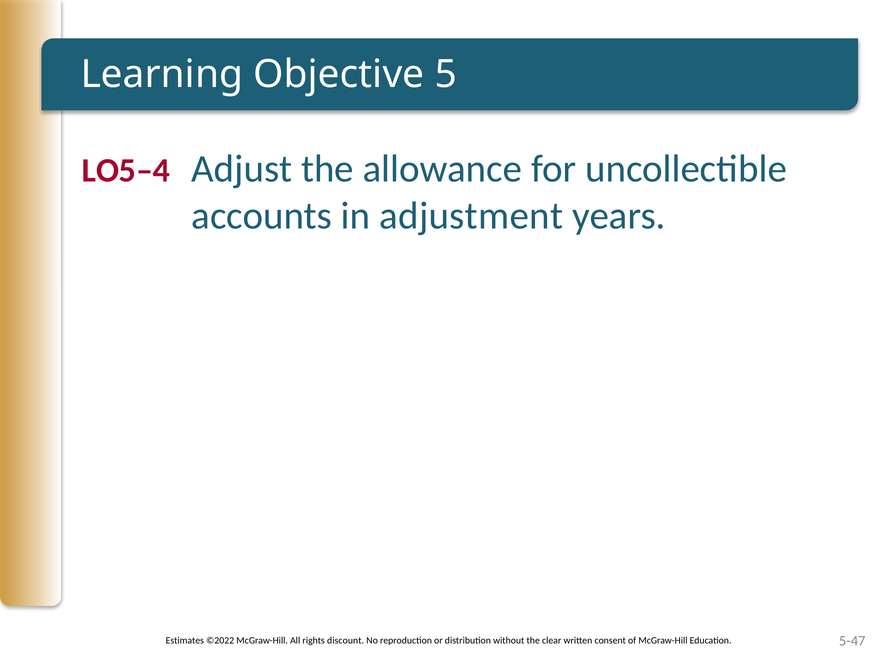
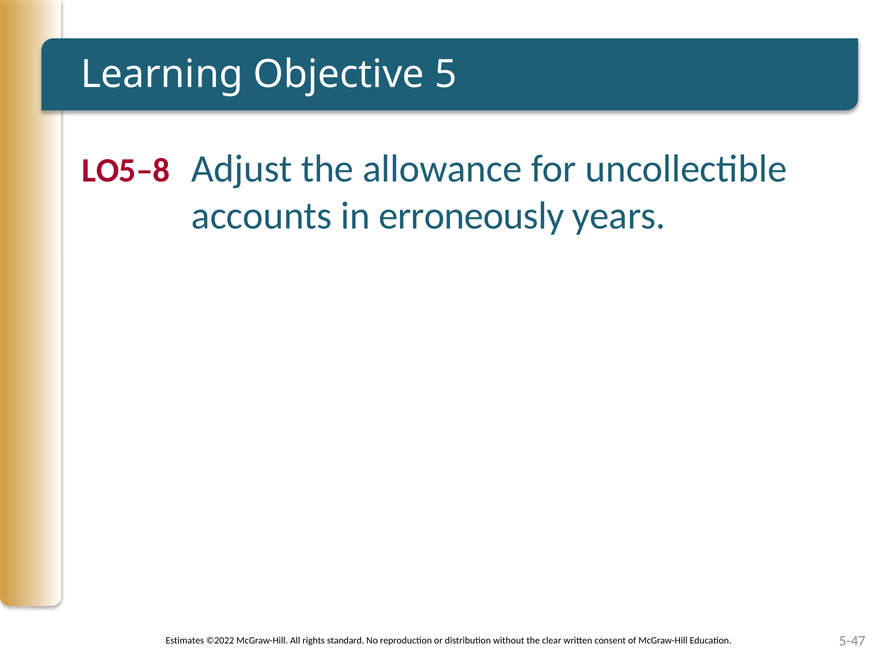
LO5–4: LO5–4 -> LO5–8
adjustment: adjustment -> erroneously
discount: discount -> standard
